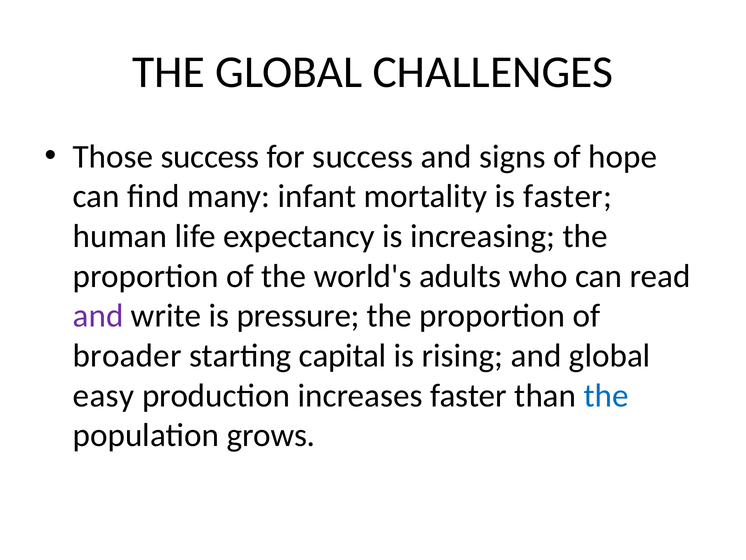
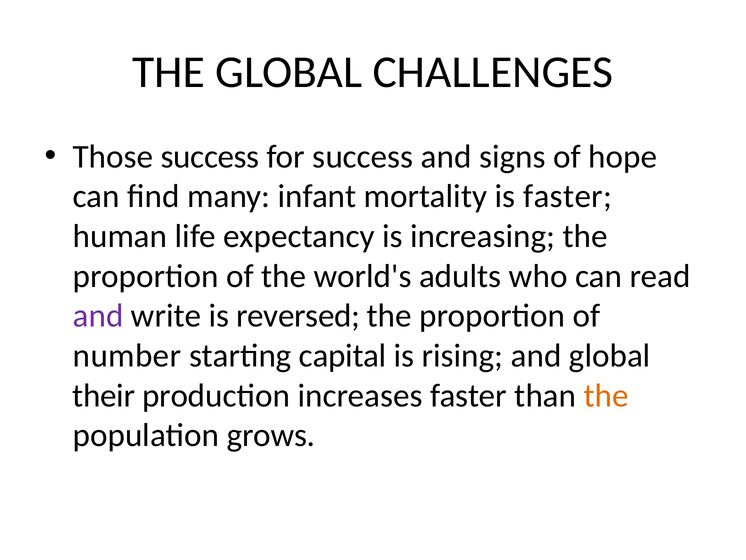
pressure: pressure -> reversed
broader: broader -> number
easy: easy -> their
the at (606, 395) colour: blue -> orange
